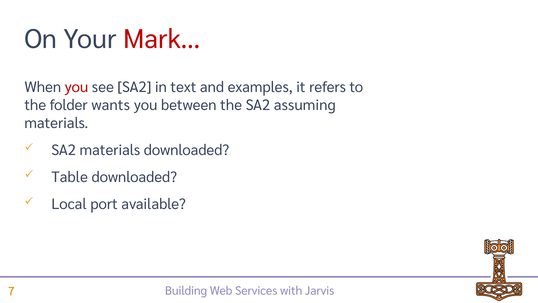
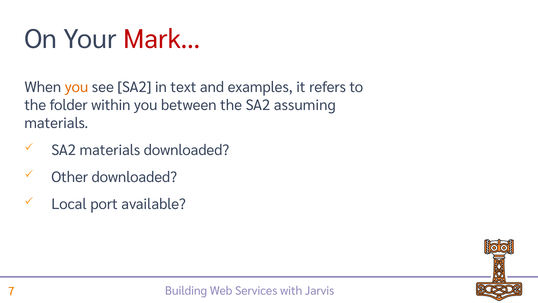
you at (76, 87) colour: red -> orange
wants: wants -> within
Table: Table -> Other
